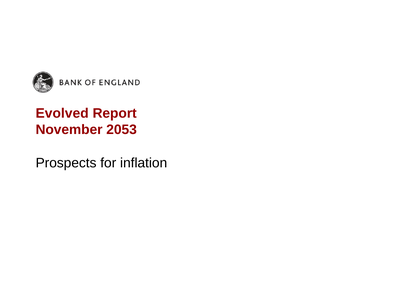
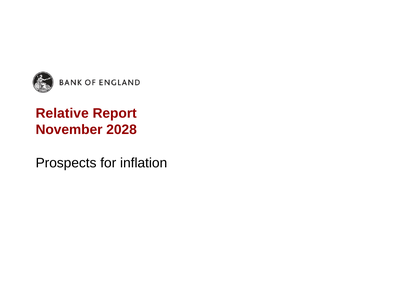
Evolved: Evolved -> Relative
2053: 2053 -> 2028
